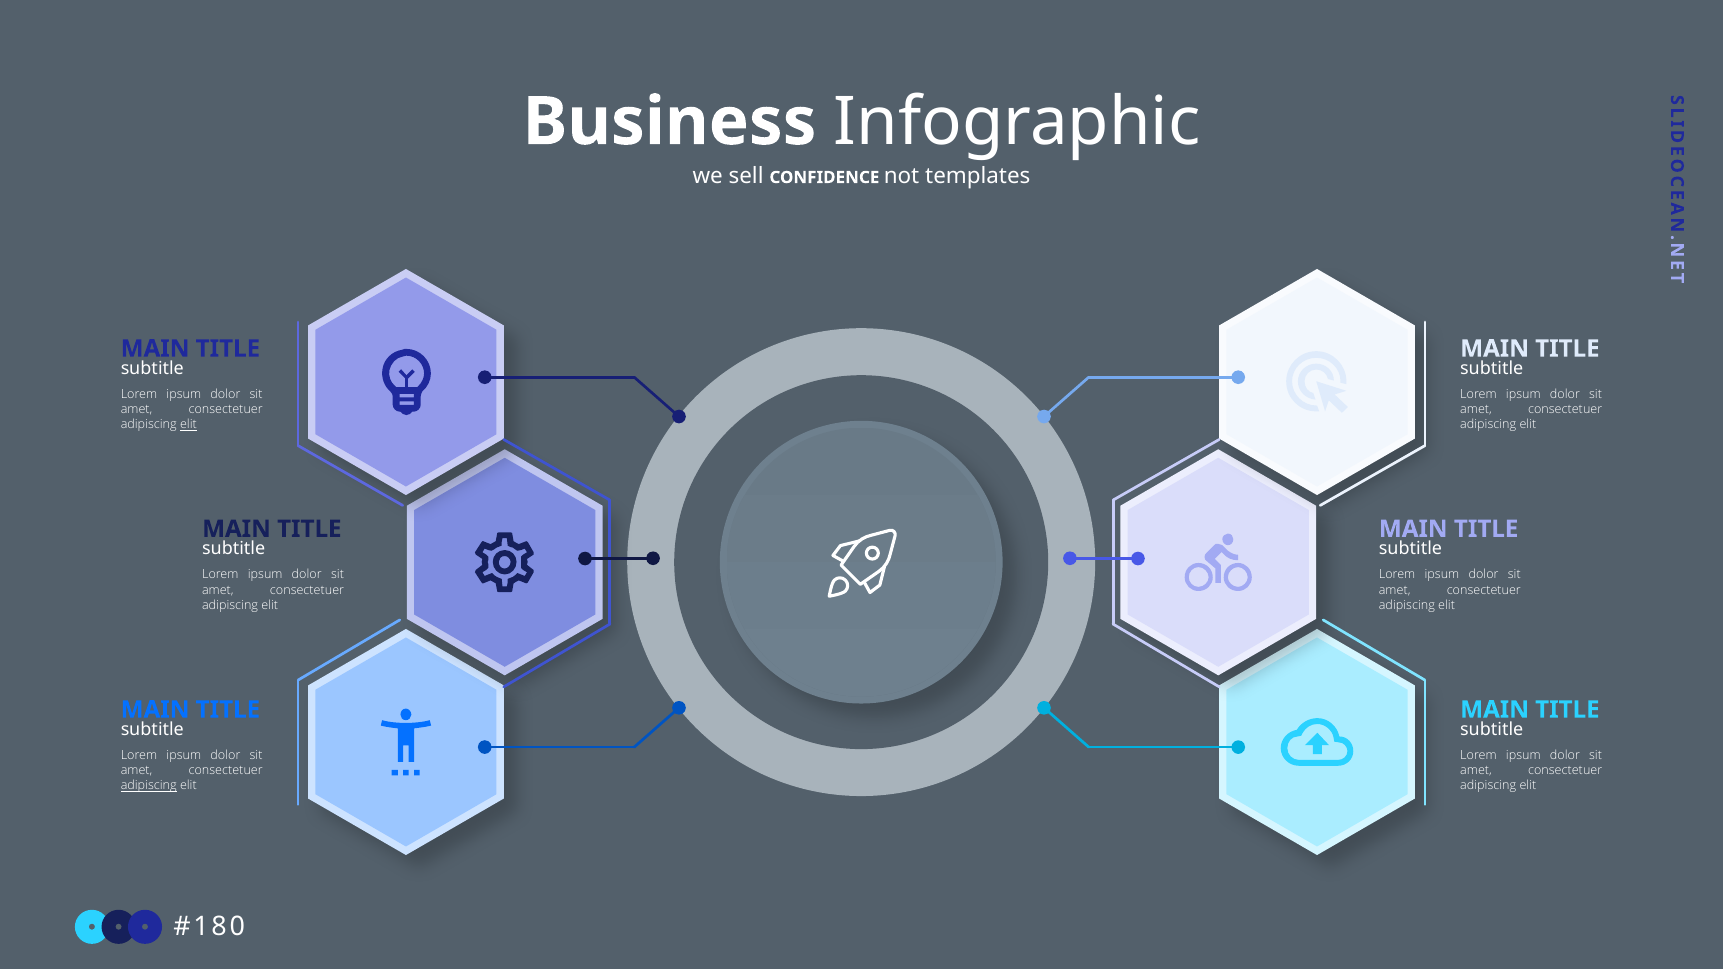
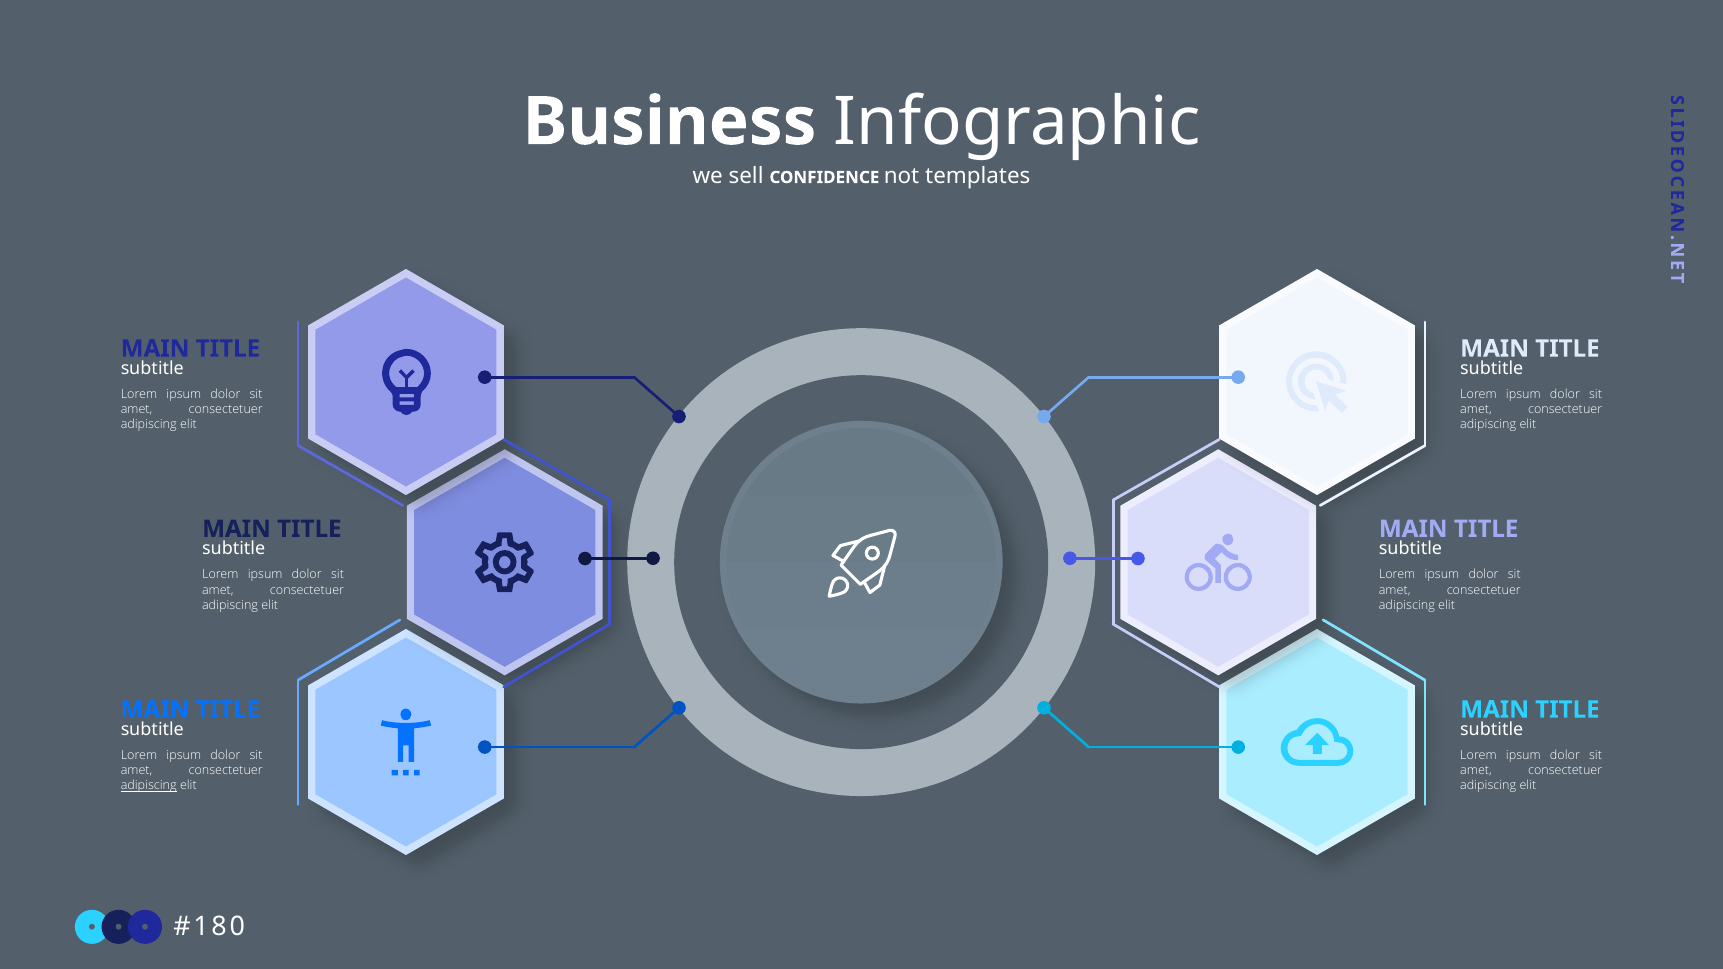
elit at (188, 425) underline: present -> none
